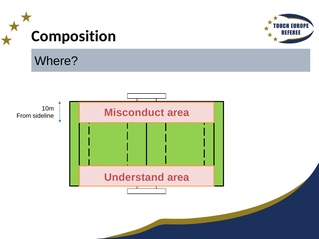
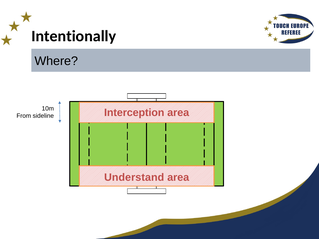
Composition: Composition -> Intentionally
Misconduct: Misconduct -> Interception
